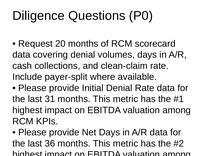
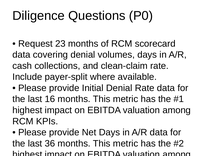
20: 20 -> 23
31: 31 -> 16
